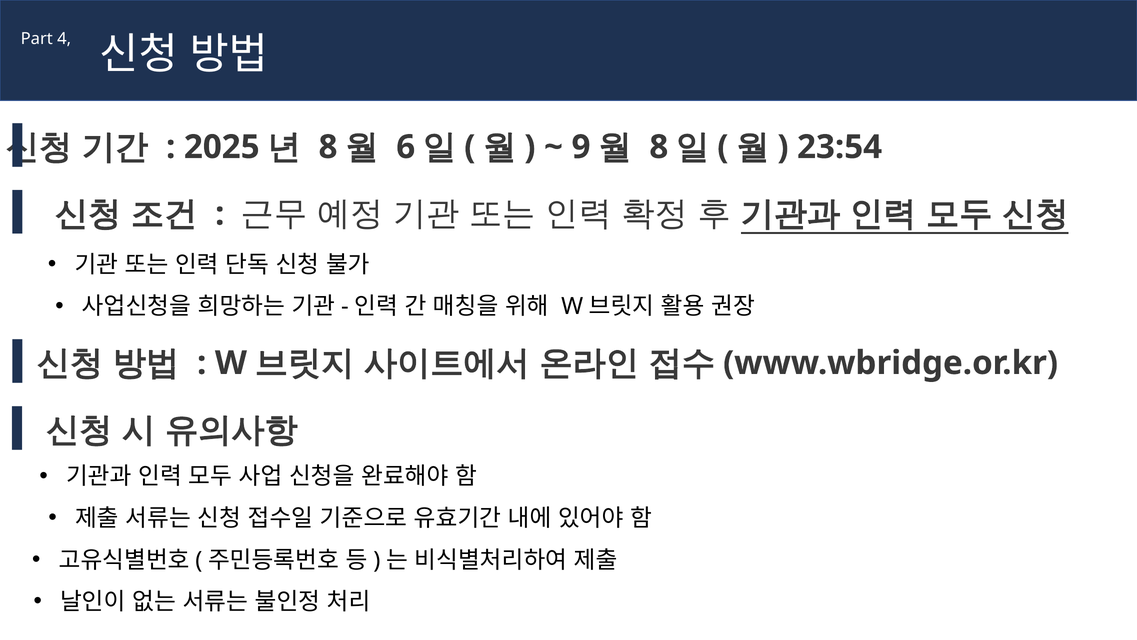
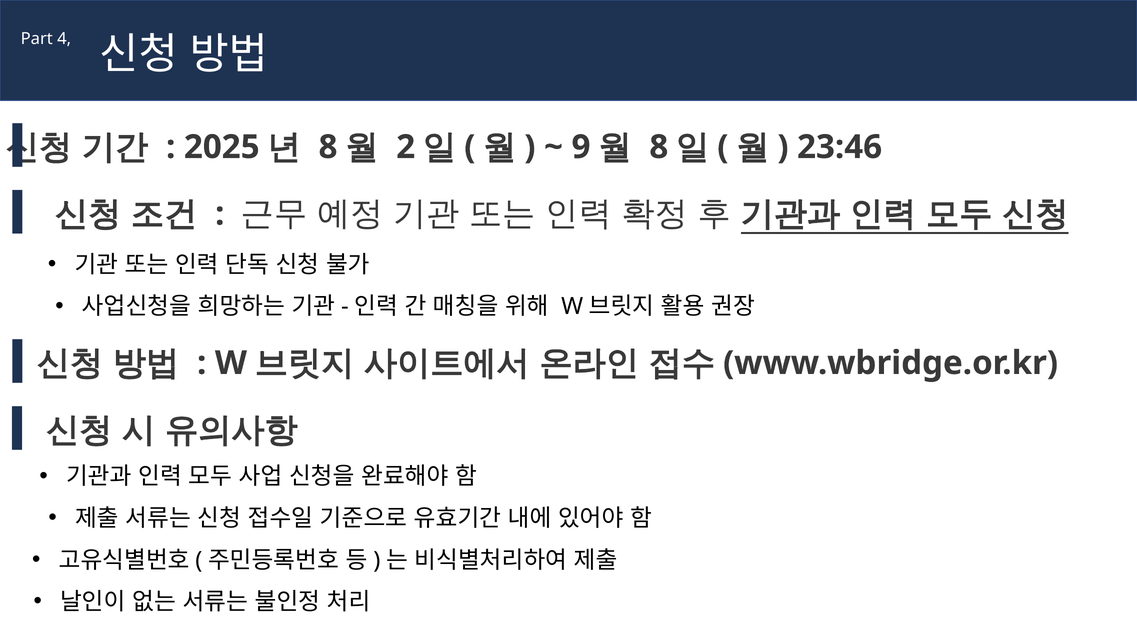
6: 6 -> 2
23:54: 23:54 -> 23:46
